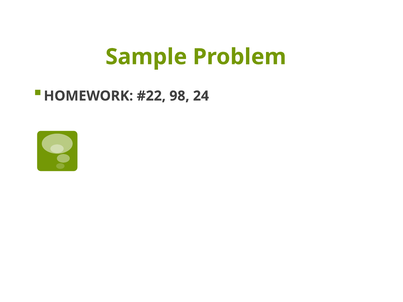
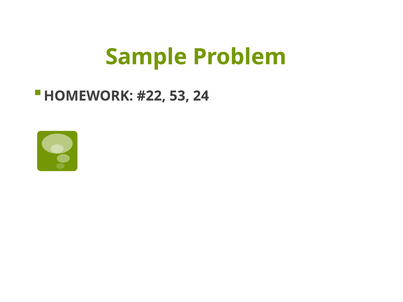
98: 98 -> 53
